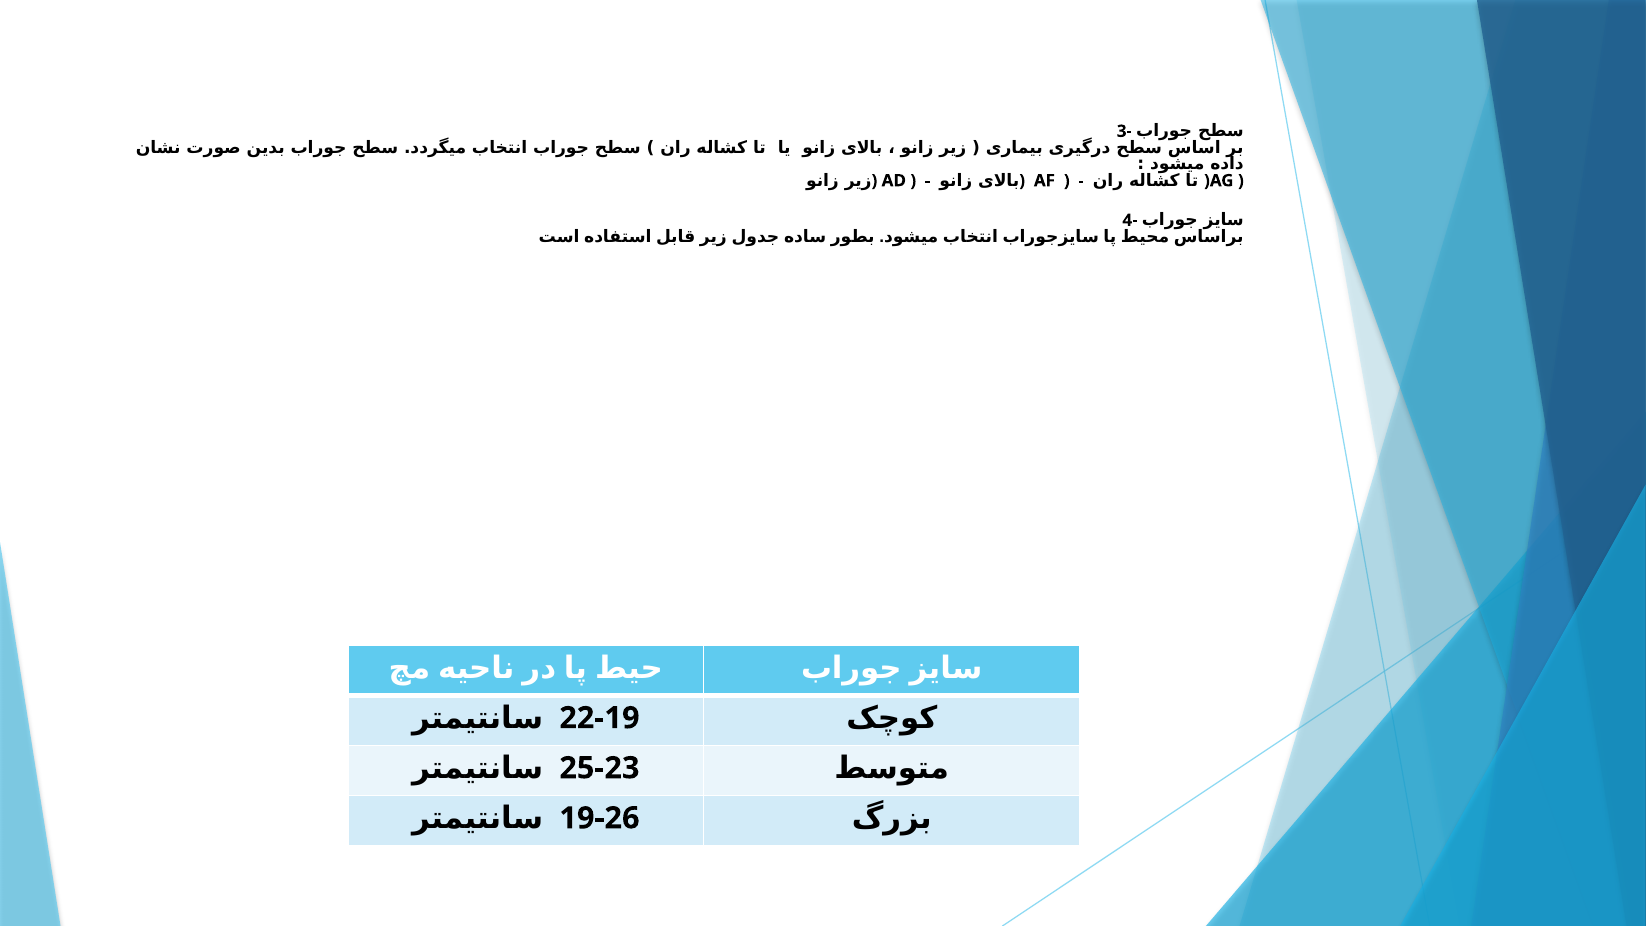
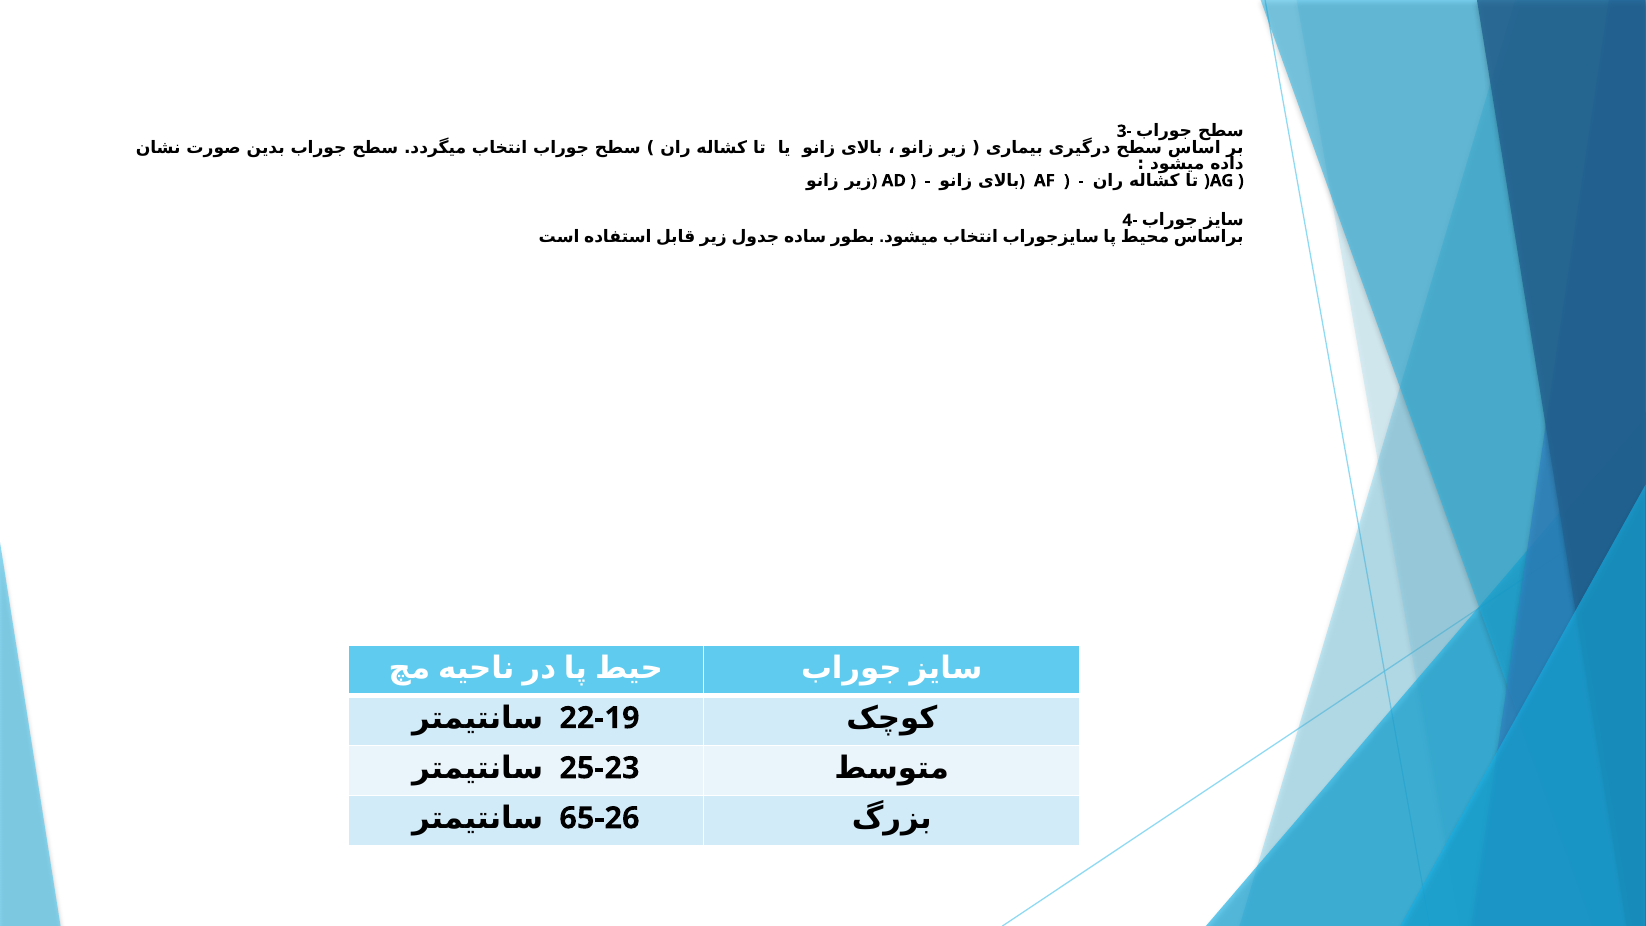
19-26: 19-26 -> 65-26
